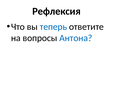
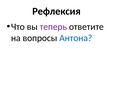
теперь colour: blue -> purple
